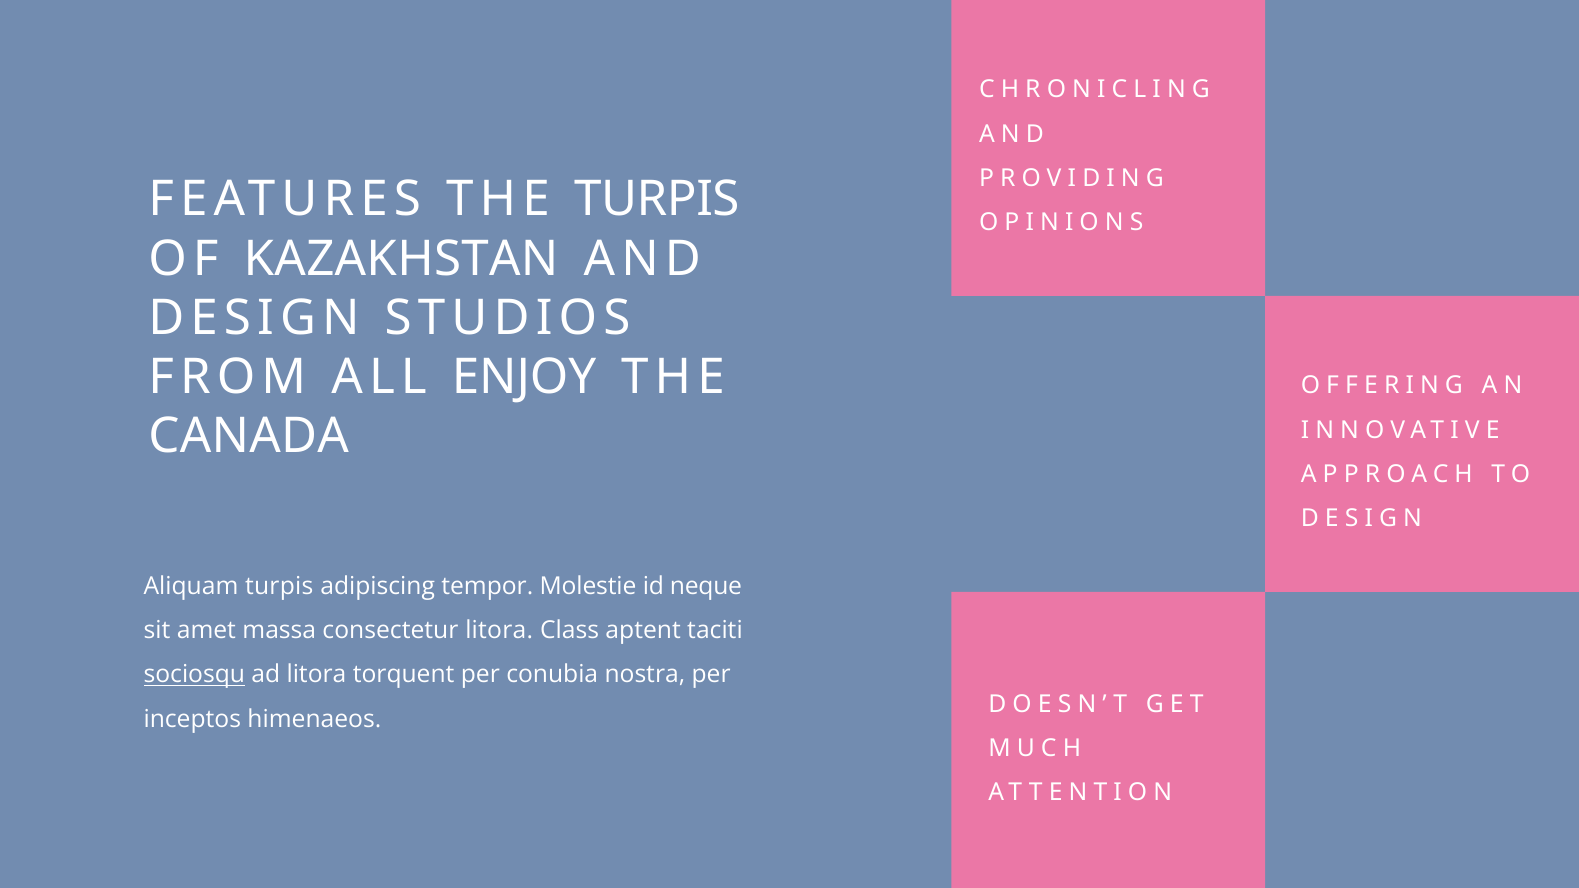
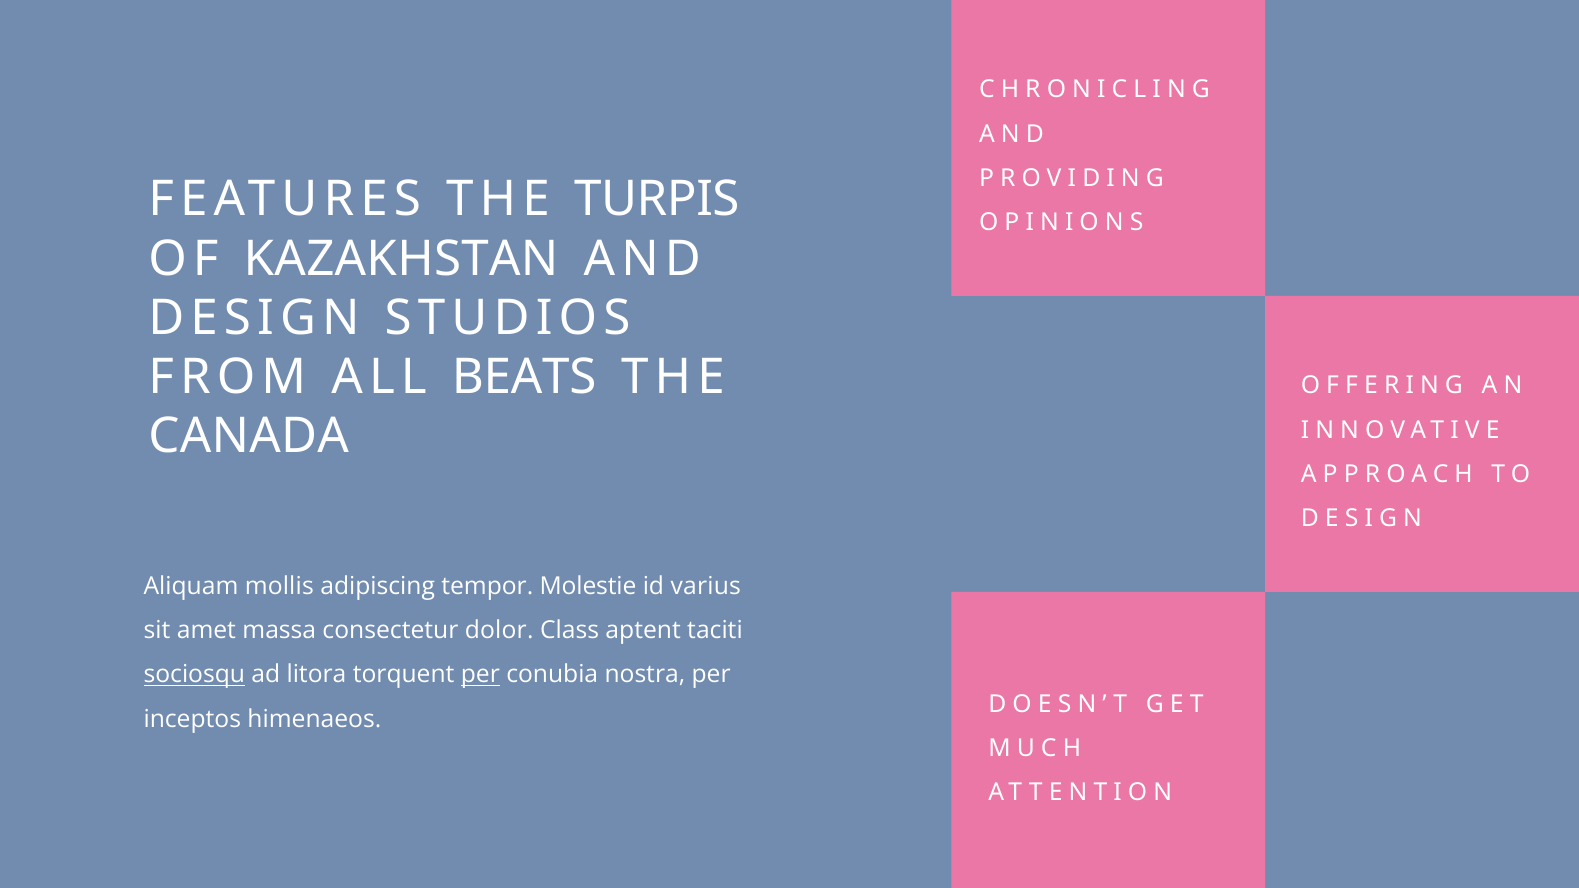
ENJOY: ENJOY -> BEATS
Aliquam turpis: turpis -> mollis
neque: neque -> varius
consectetur litora: litora -> dolor
per at (480, 675) underline: none -> present
